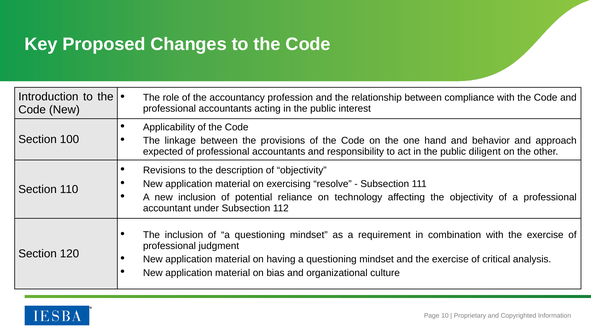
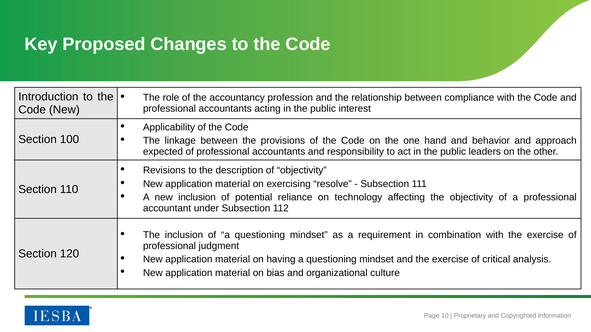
diligent: diligent -> leaders
